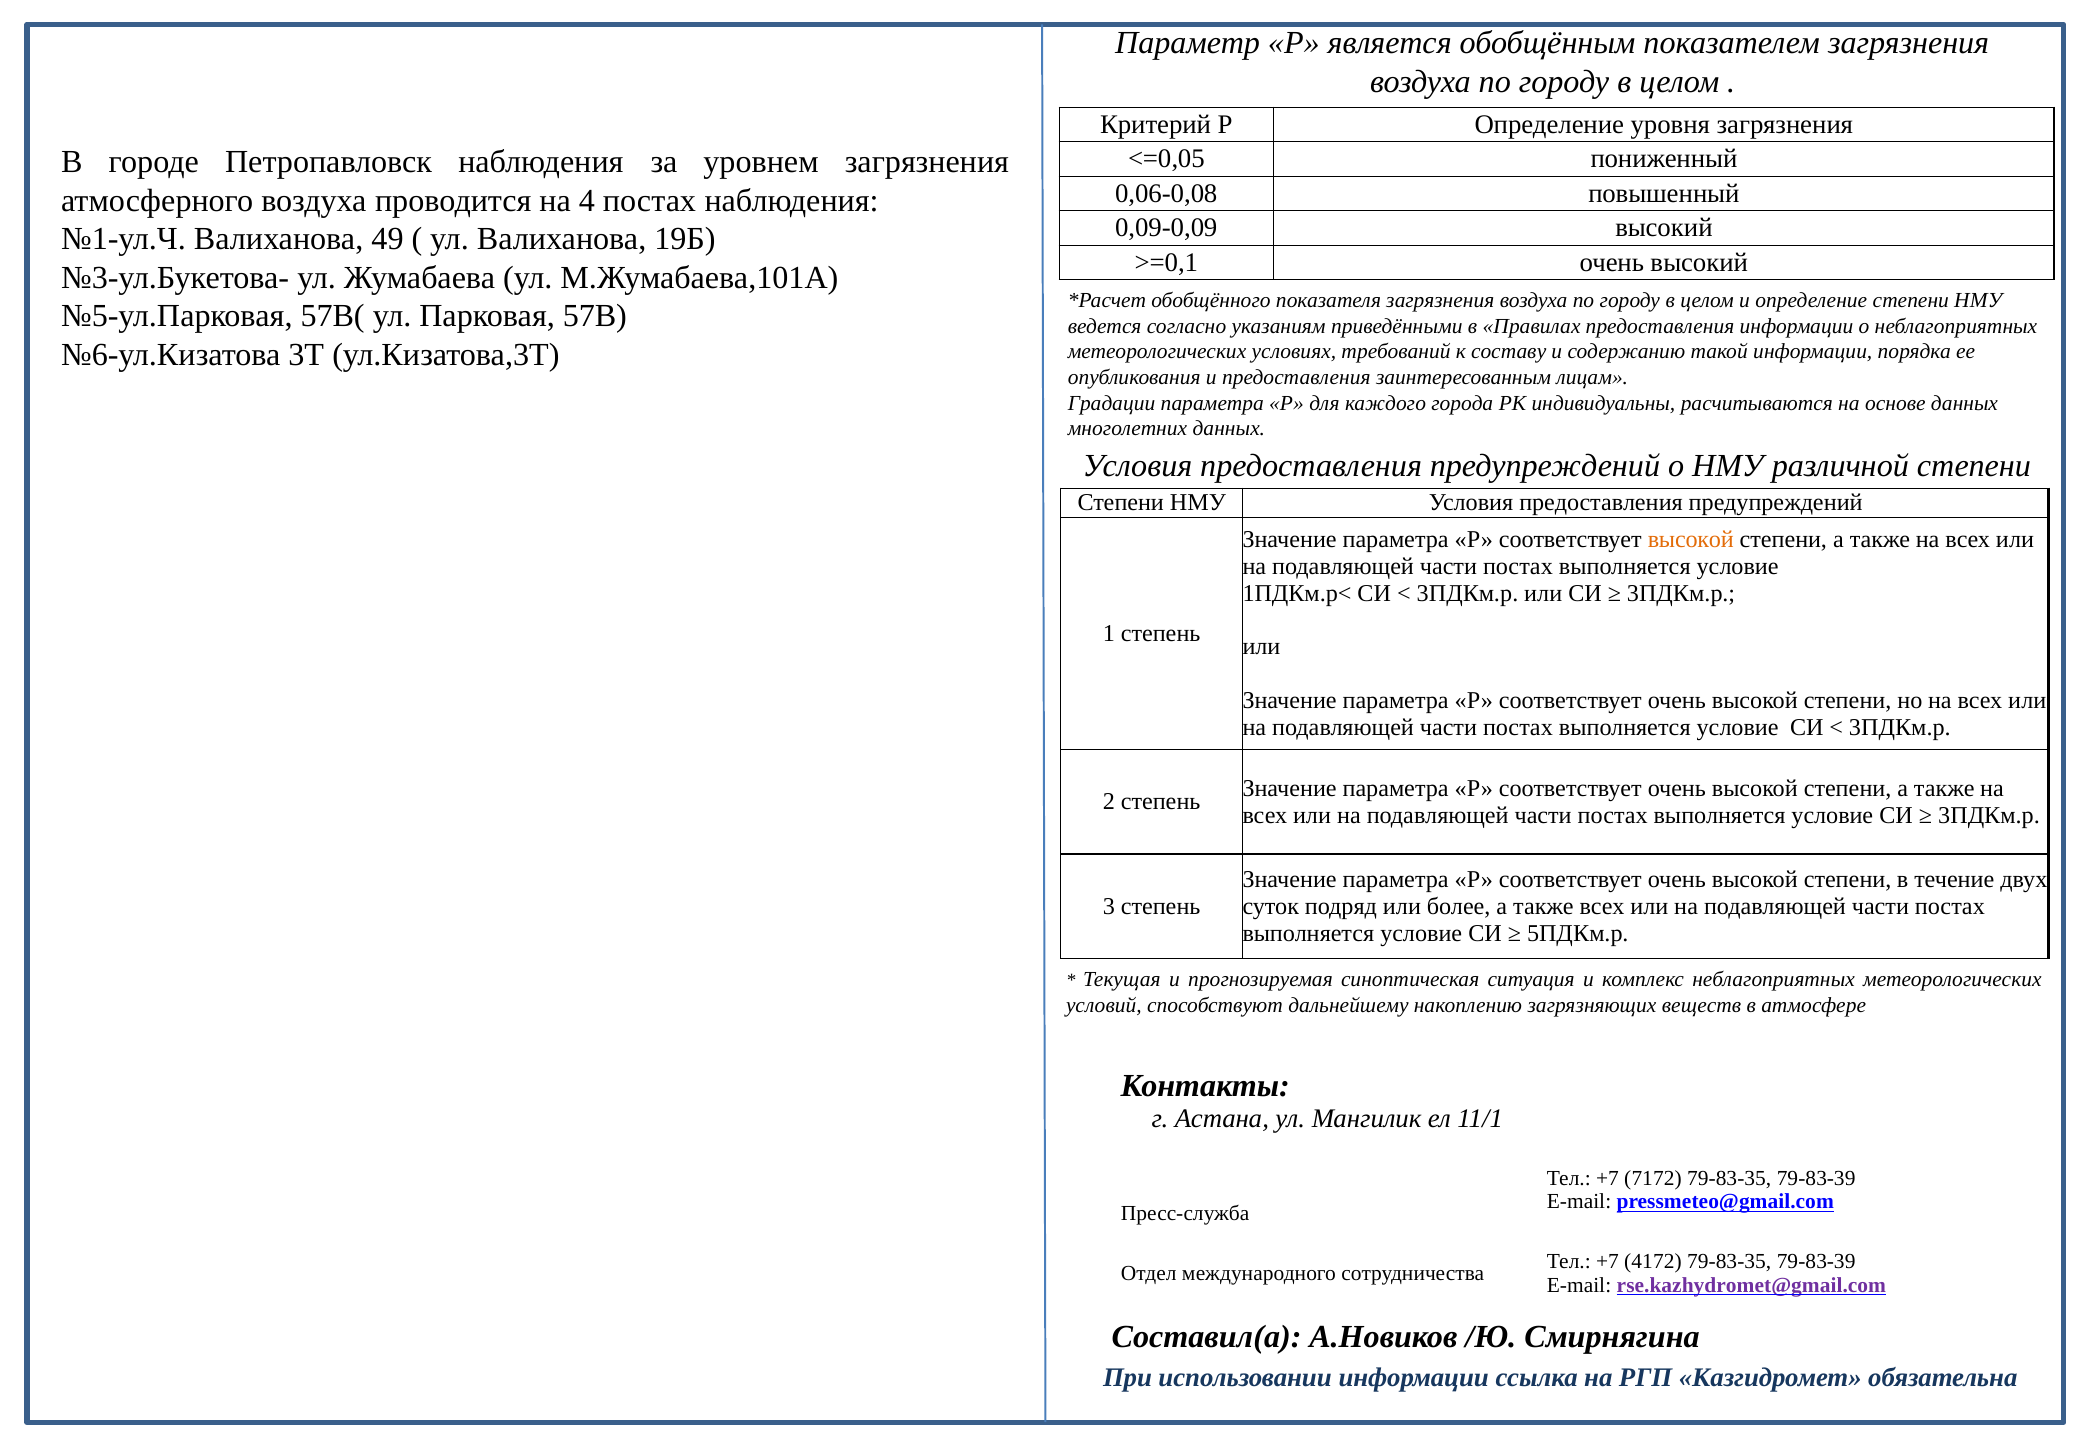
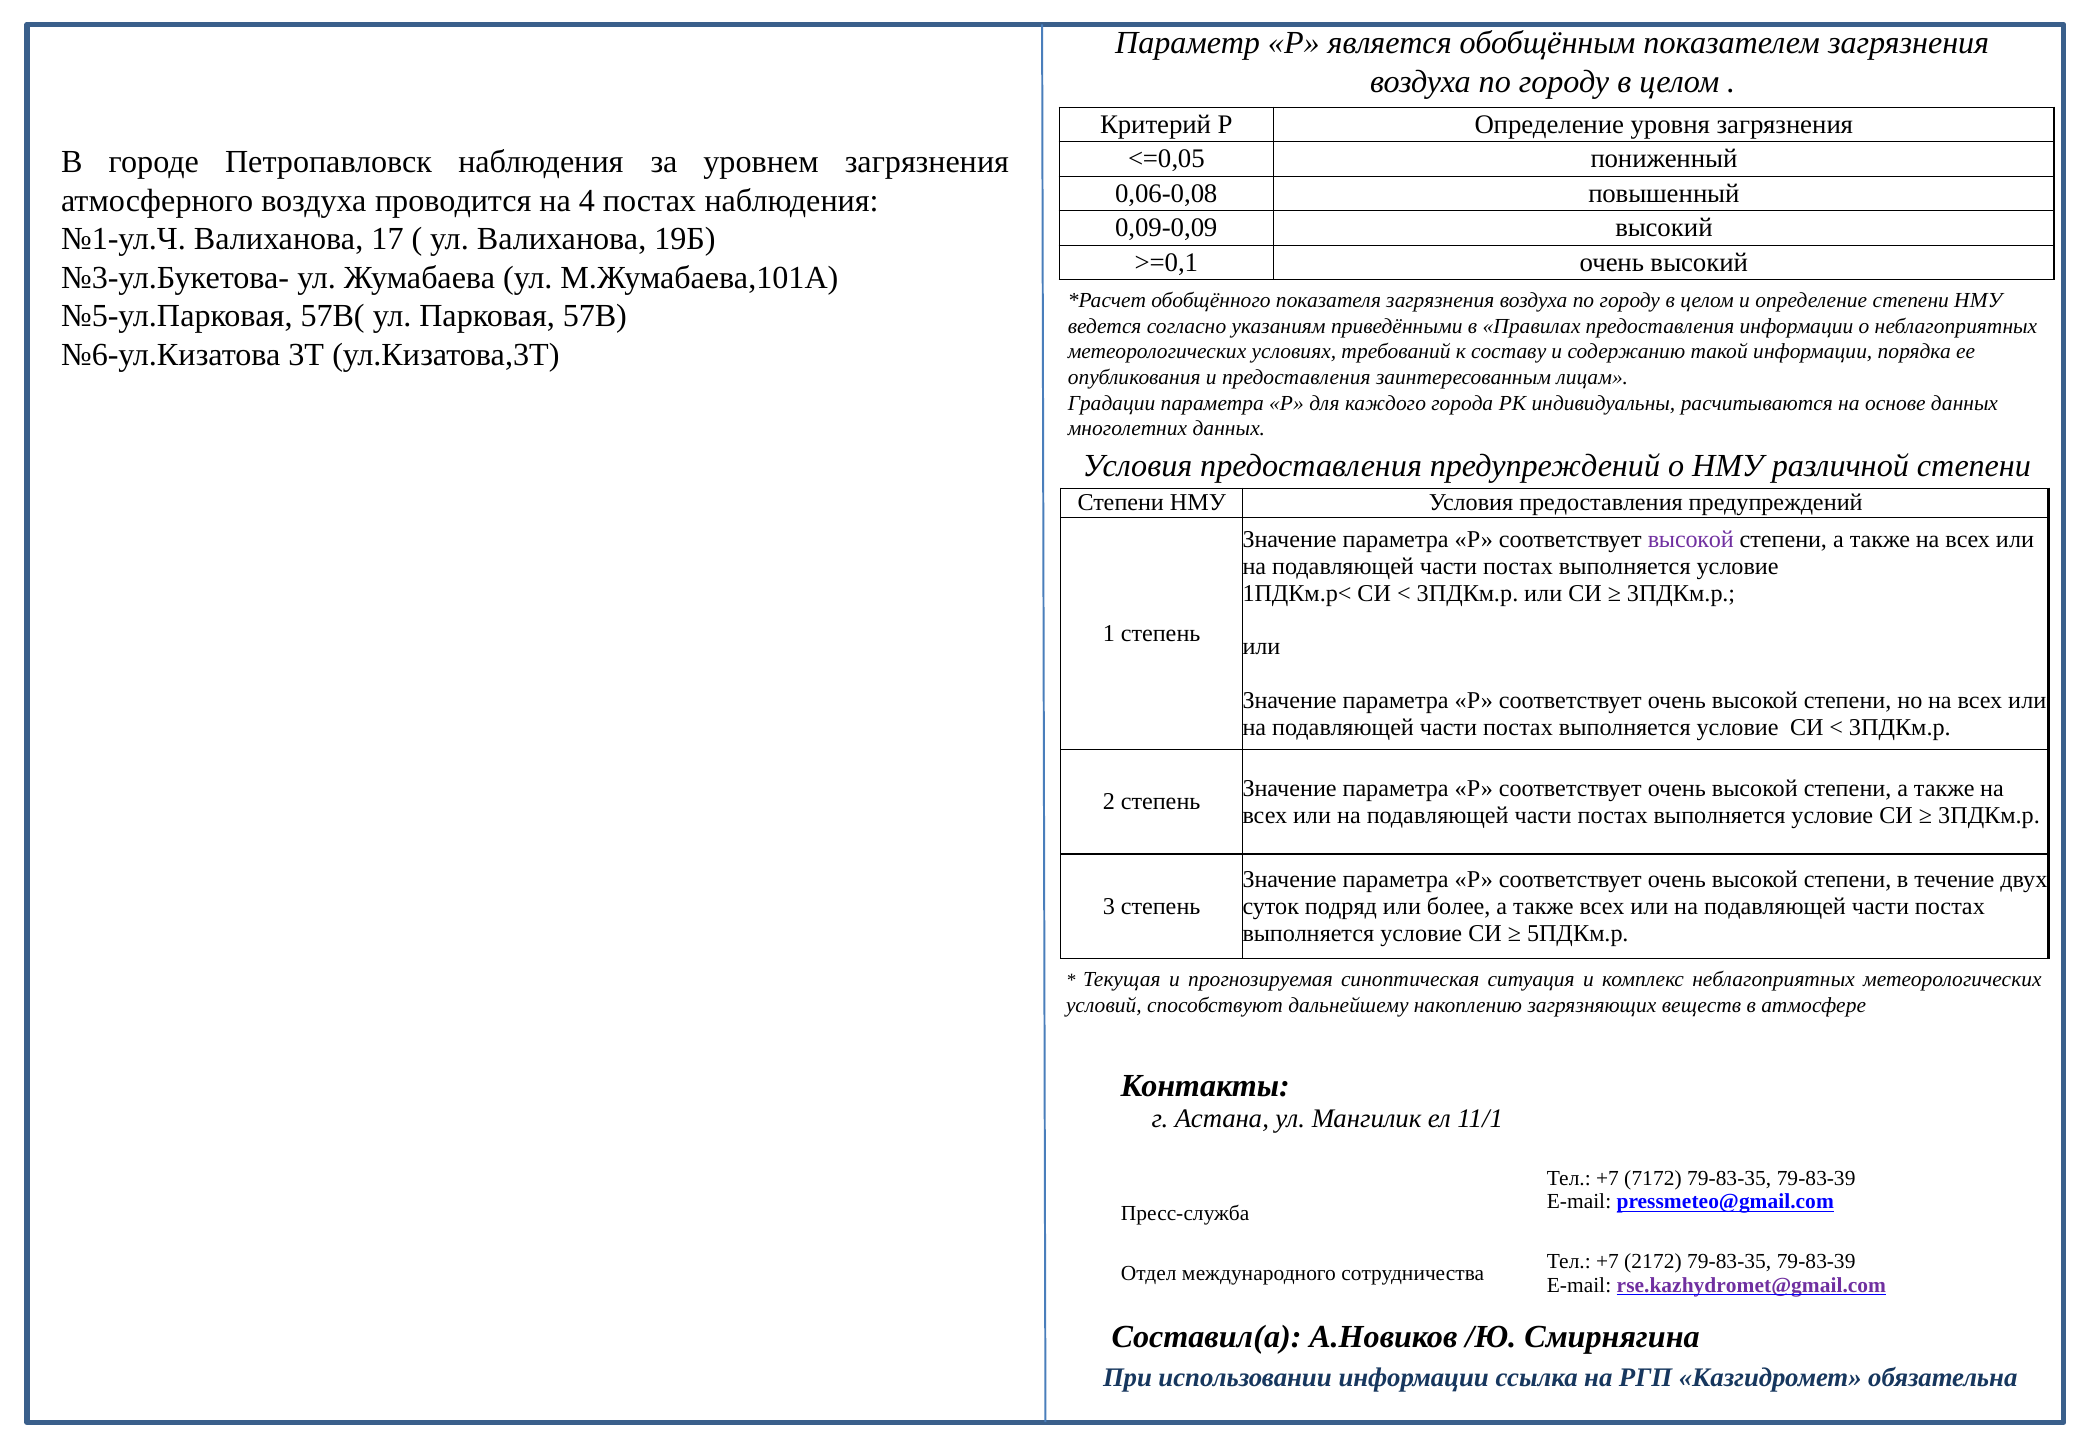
49: 49 -> 17
высокой at (1691, 540) colour: orange -> purple
4172: 4172 -> 2172
